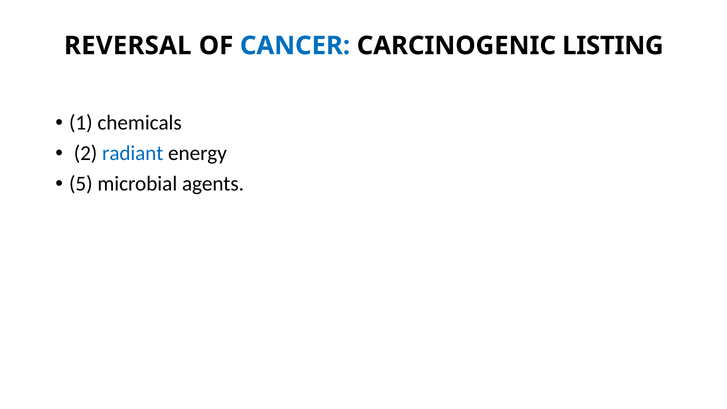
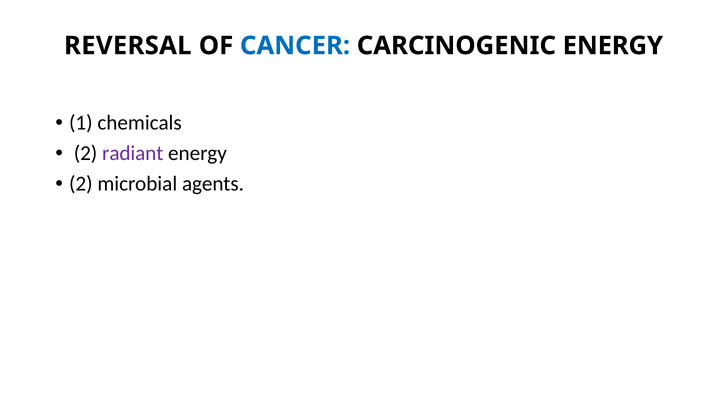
CARCINOGENIC LISTING: LISTING -> ENERGY
radiant colour: blue -> purple
5 at (81, 184): 5 -> 2
